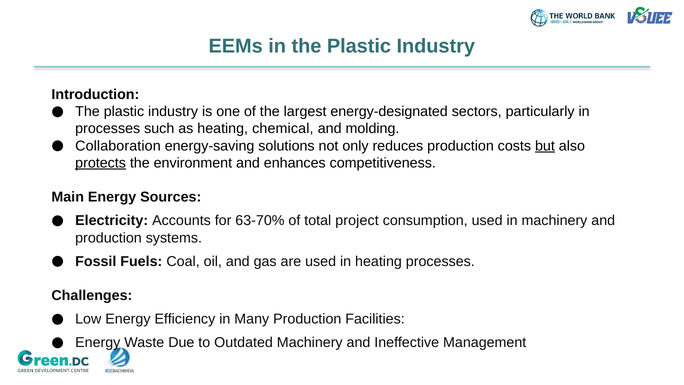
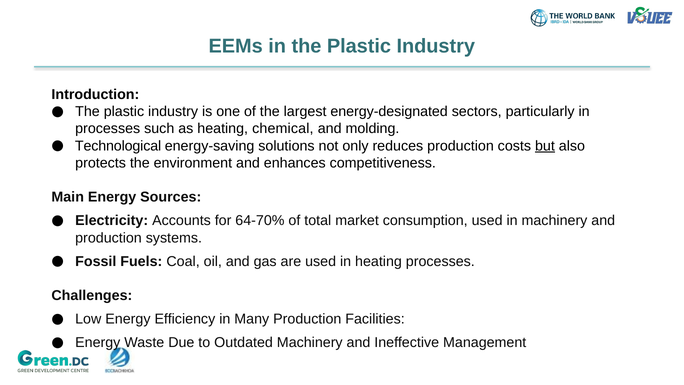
Collaboration: Collaboration -> Technological
protects underline: present -> none
63-70%: 63-70% -> 64-70%
project: project -> market
